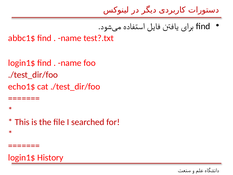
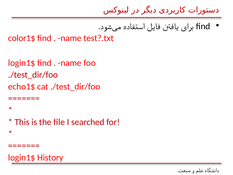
abbc1$: abbc1$ -> color1$
